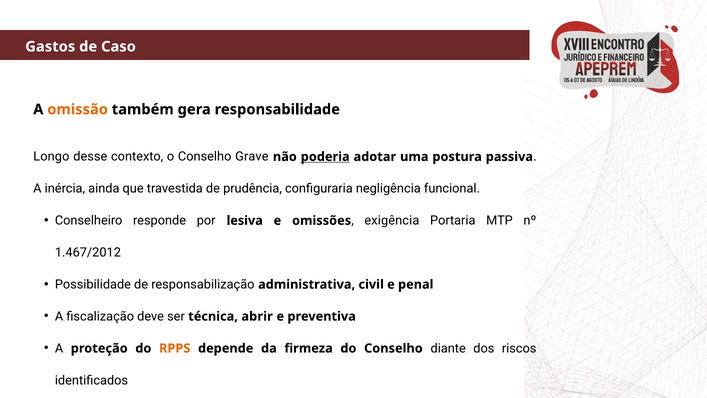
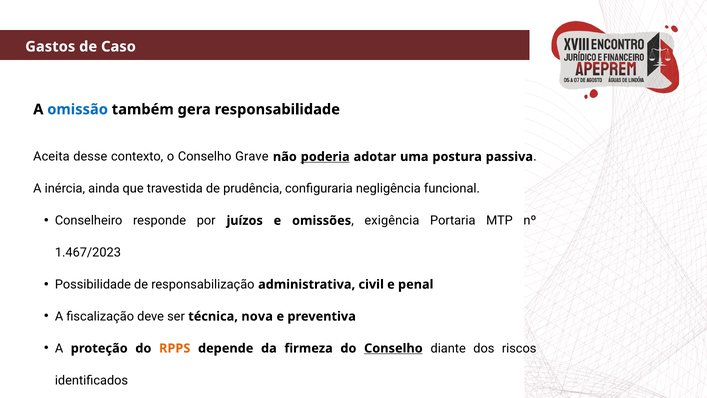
omissão colour: orange -> blue
Longo: Longo -> Aceita
lesiva: lesiva -> juízos
1.467/2012: 1.467/2012 -> 1.467/2023
abrir: abrir -> nova
Conselho at (393, 348) underline: none -> present
